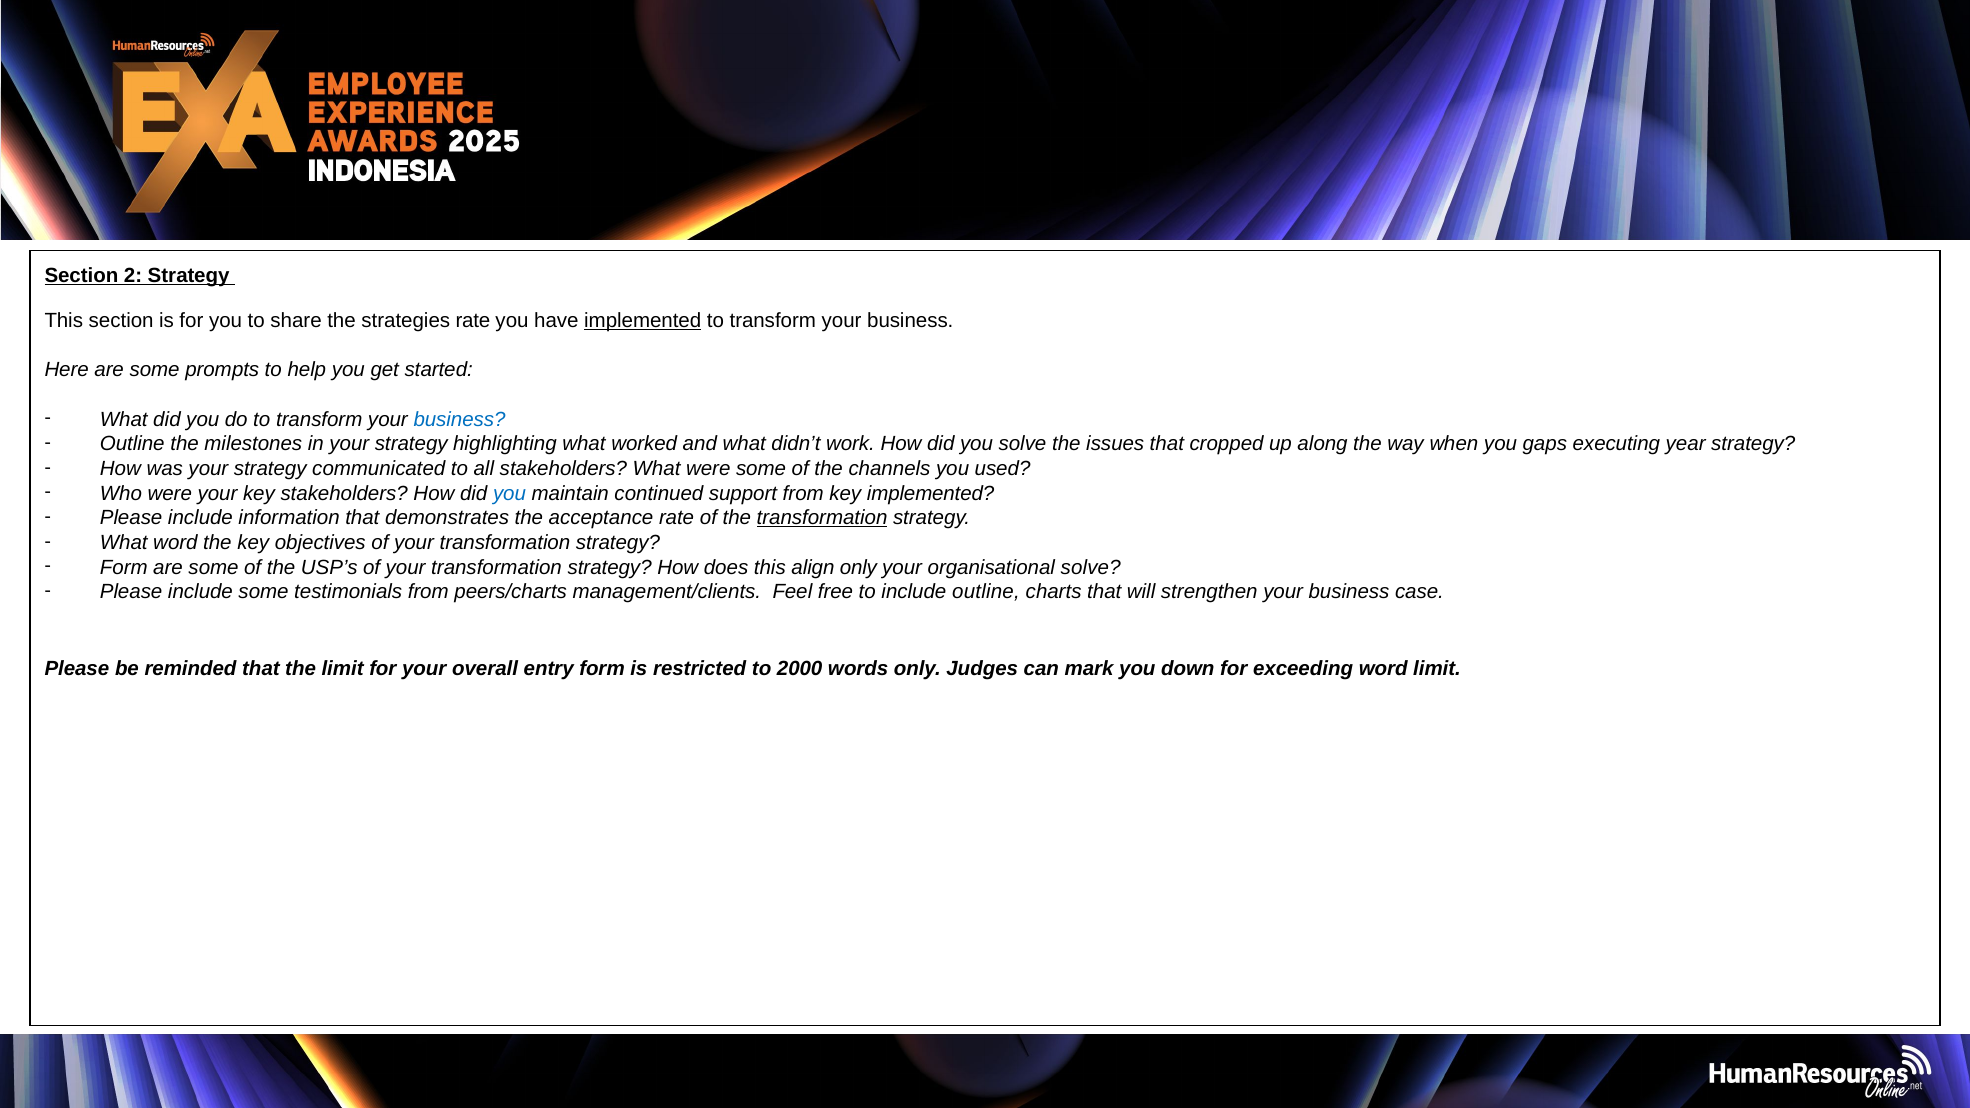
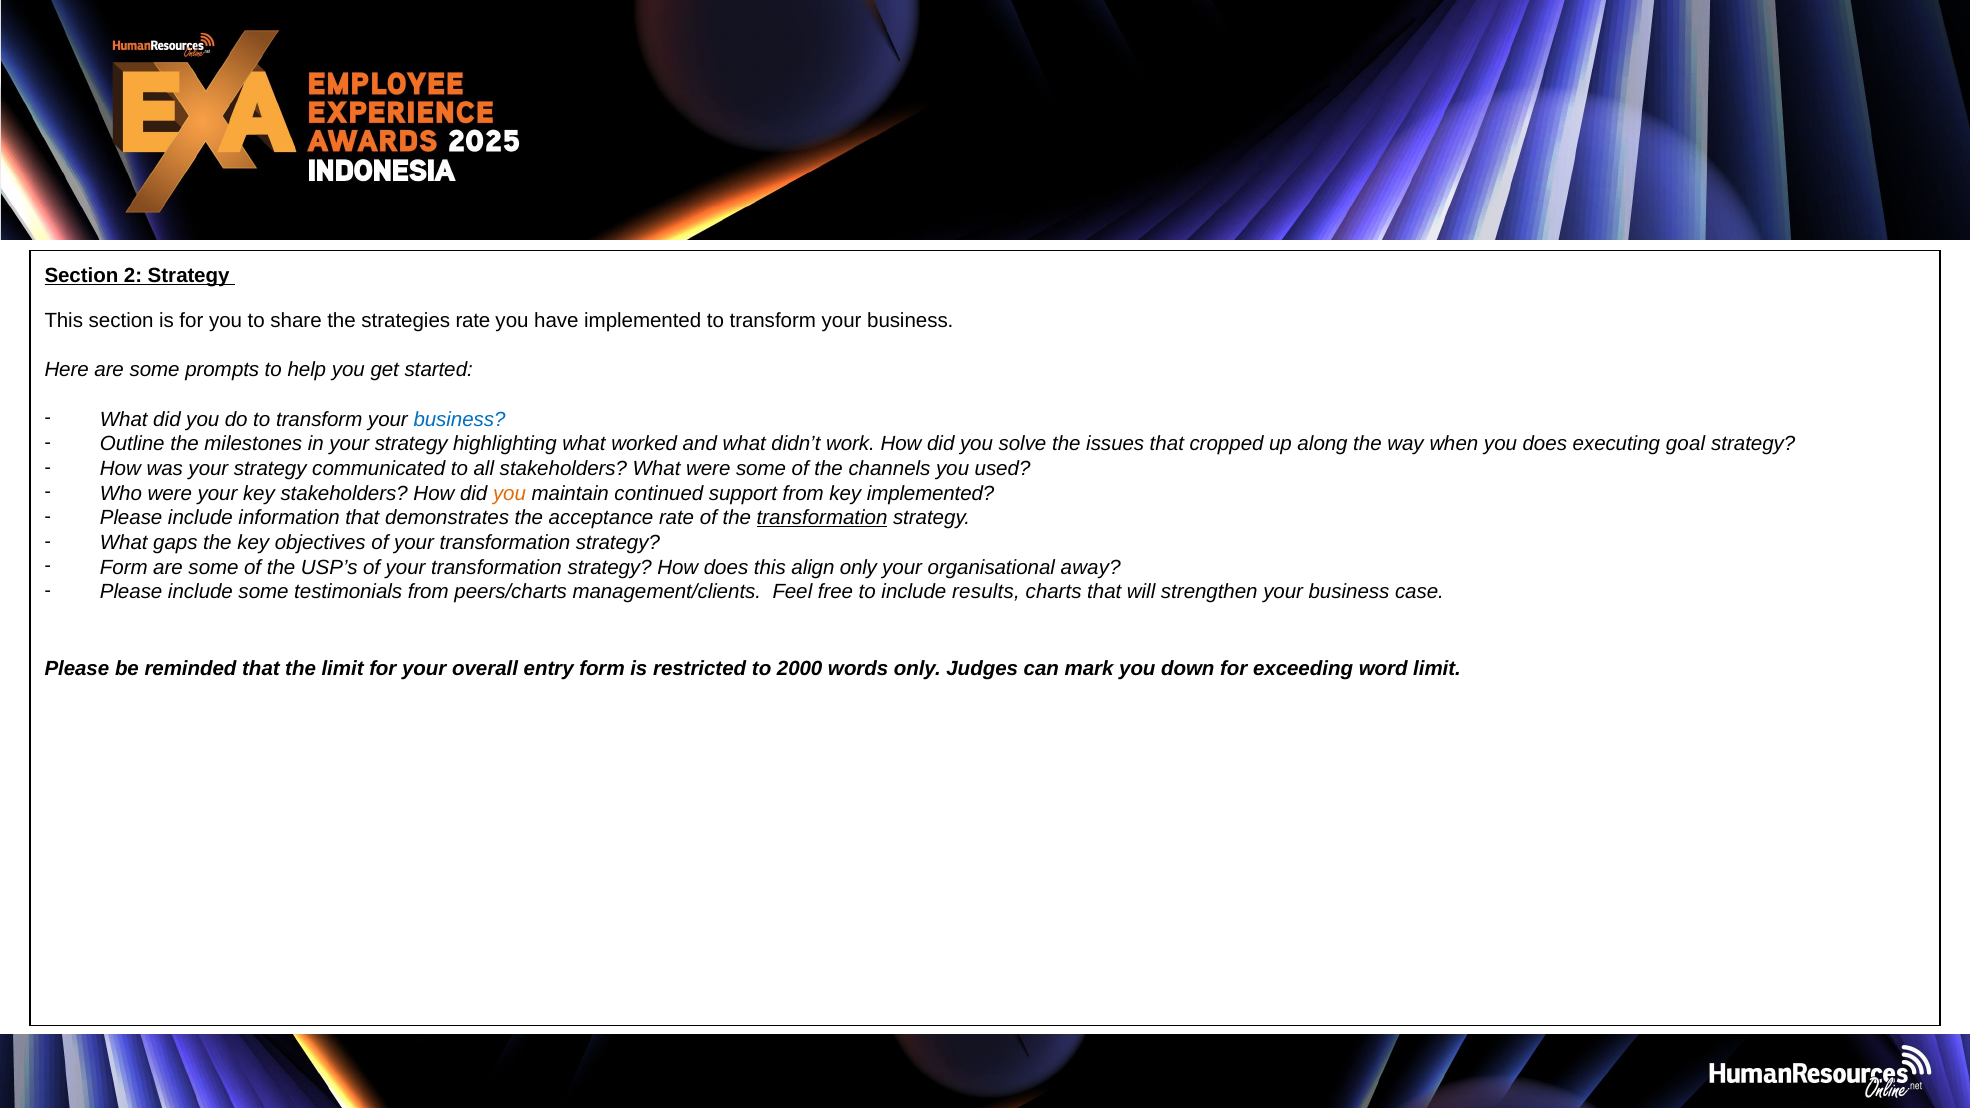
implemented at (643, 321) underline: present -> none
you gaps: gaps -> does
year: year -> goal
you at (510, 493) colour: blue -> orange
What word: word -> gaps
organisational solve: solve -> away
include outline: outline -> results
